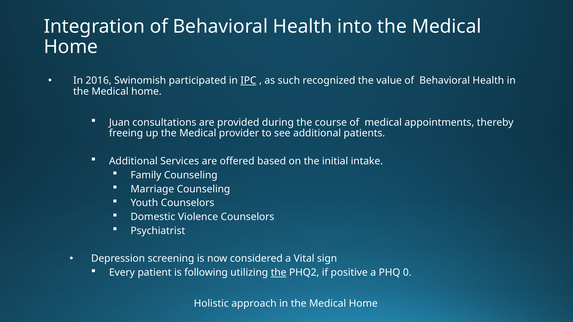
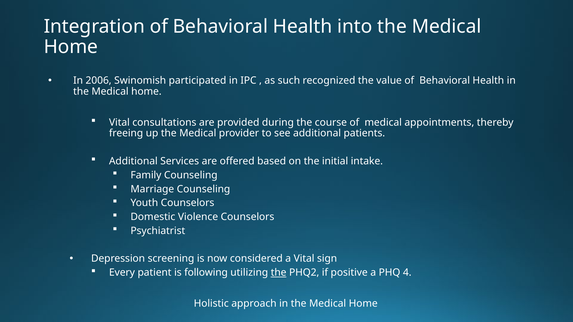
2016: 2016 -> 2006
IPC underline: present -> none
Juan at (119, 122): Juan -> Vital
0: 0 -> 4
